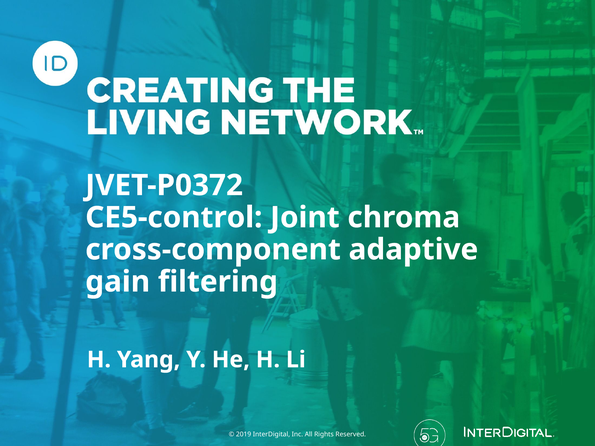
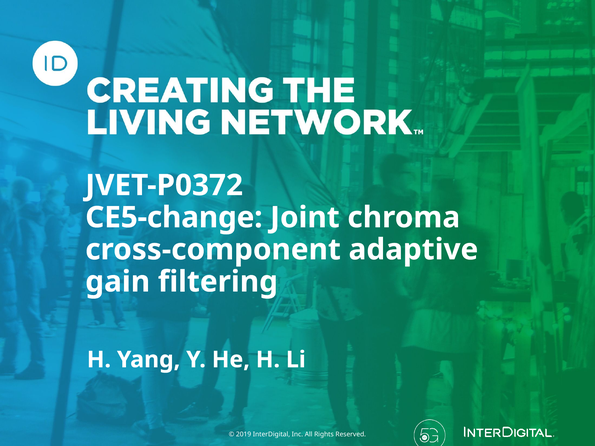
CE5-control: CE5-control -> CE5-change
